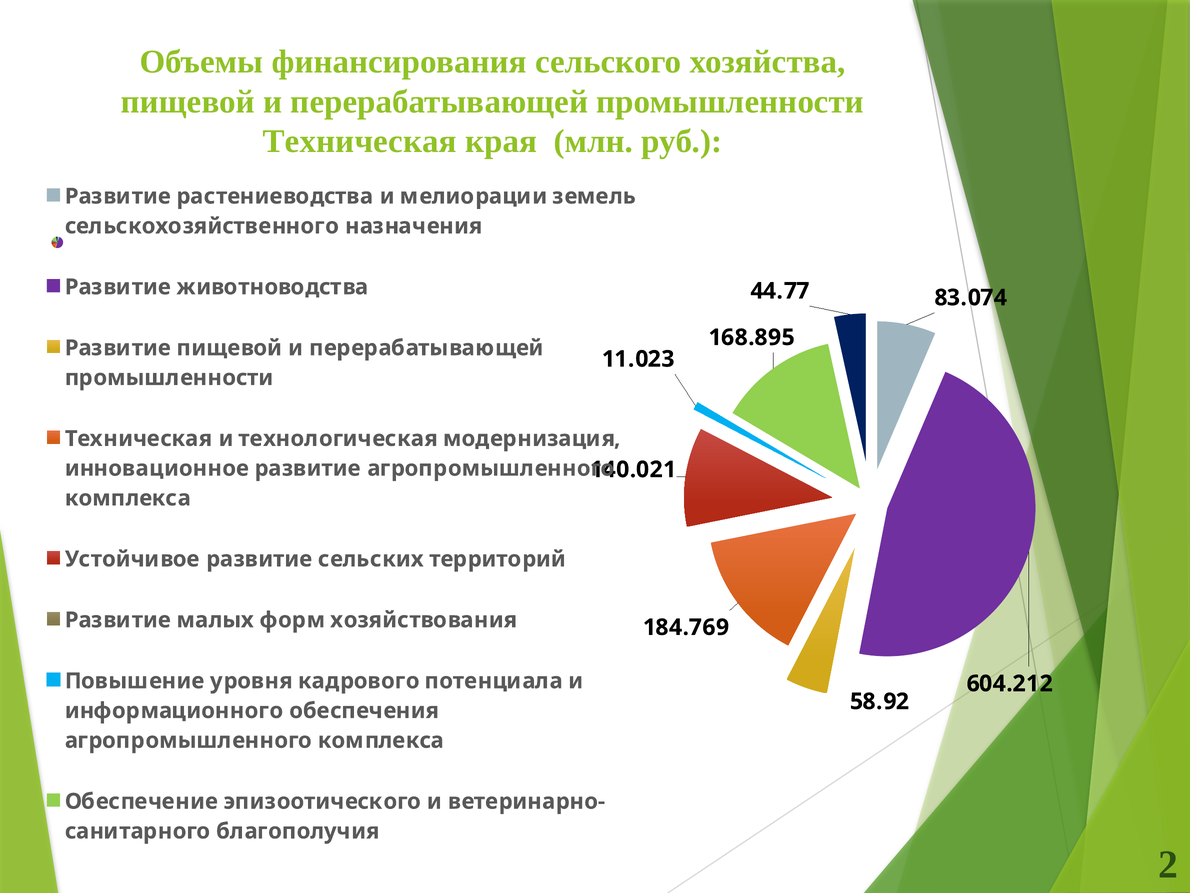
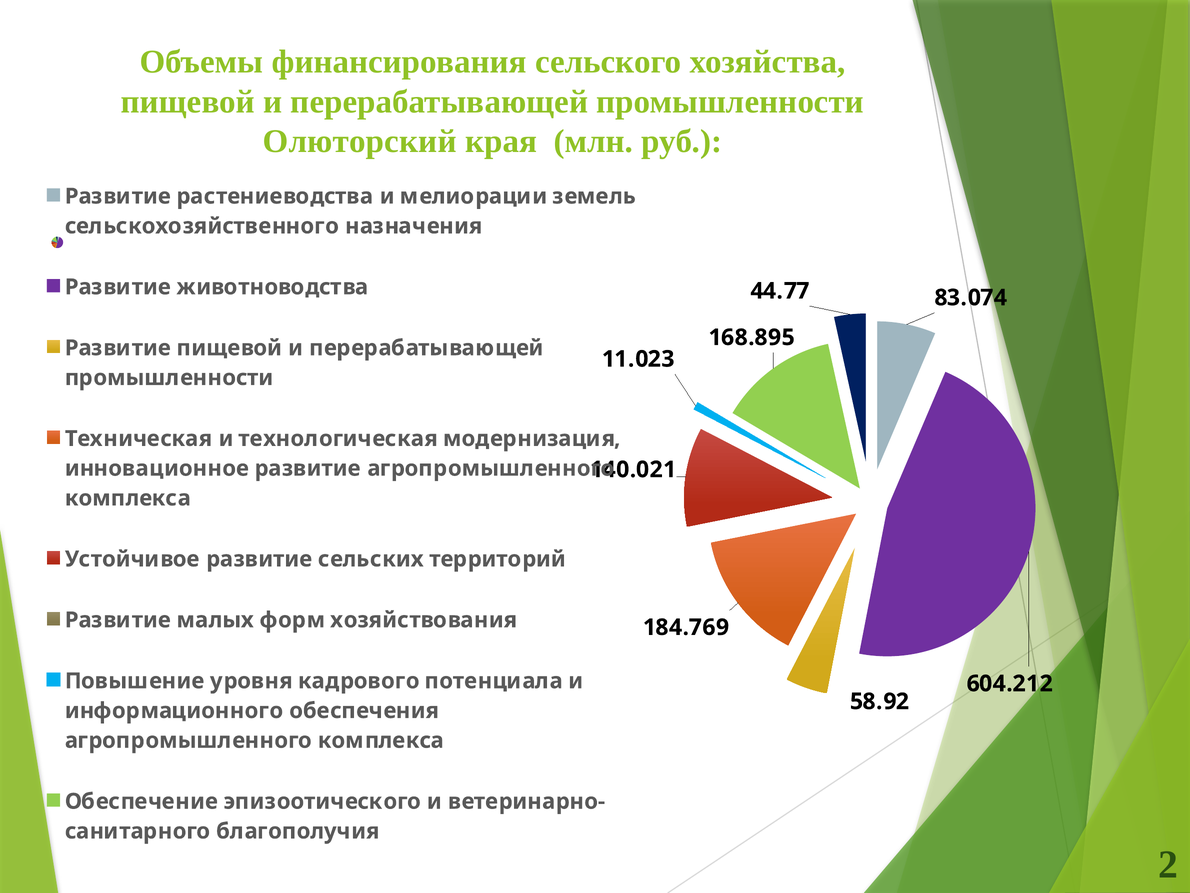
Техническая at (360, 141): Техническая -> Олюторский
